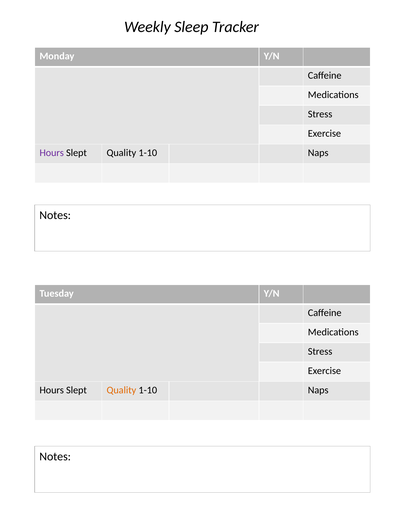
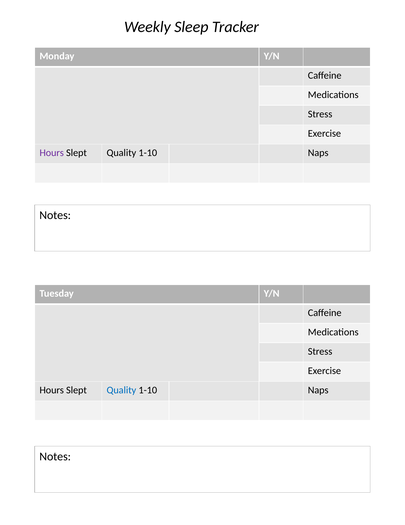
Quality at (121, 390) colour: orange -> blue
